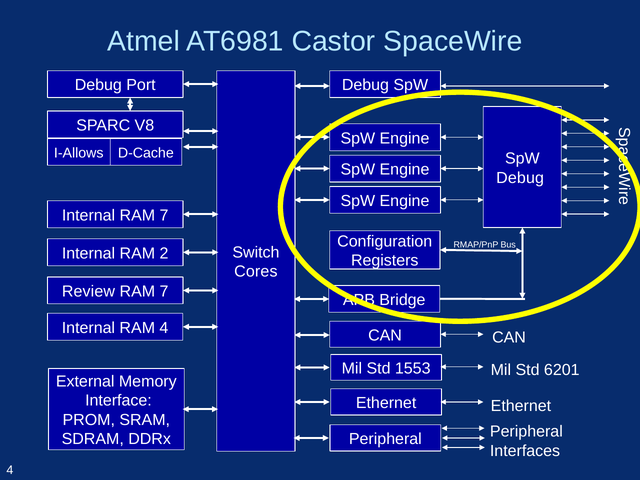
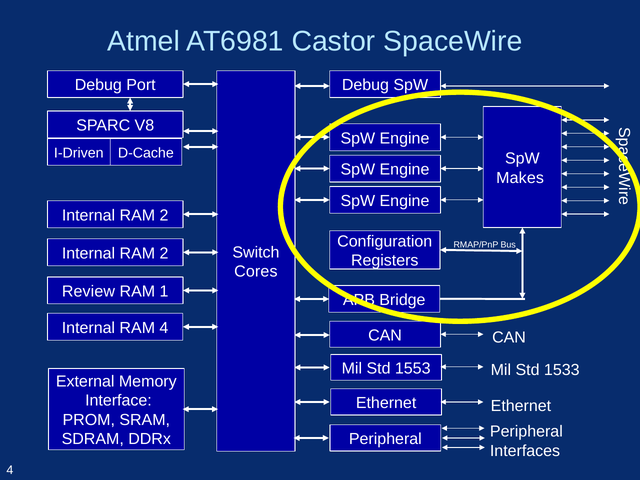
I-Allows: I-Allows -> I-Driven
Debug at (520, 178): Debug -> Makes
7 at (164, 215): 7 -> 2
7 at (164, 292): 7 -> 1
6201: 6201 -> 1533
